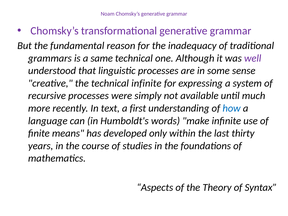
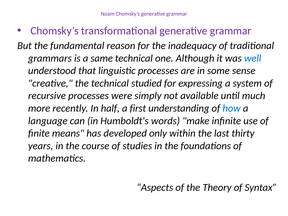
well colour: purple -> blue
technical infinite: infinite -> studied
text: text -> half
